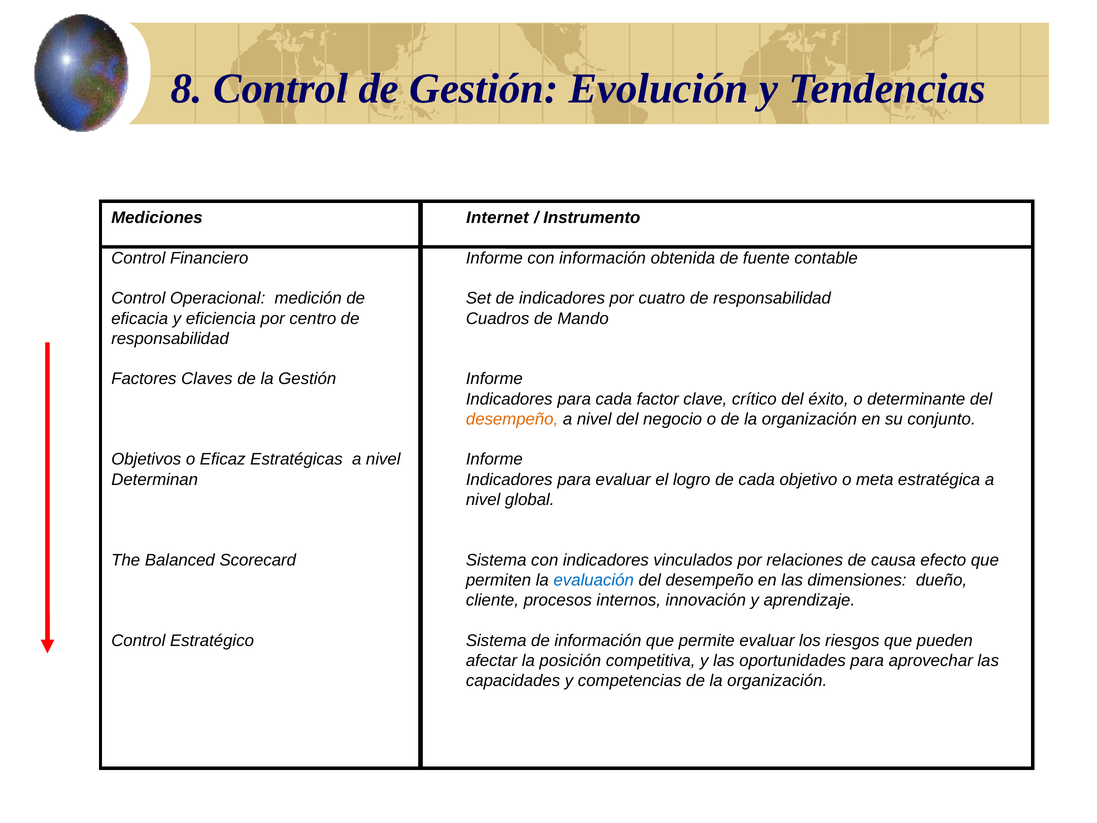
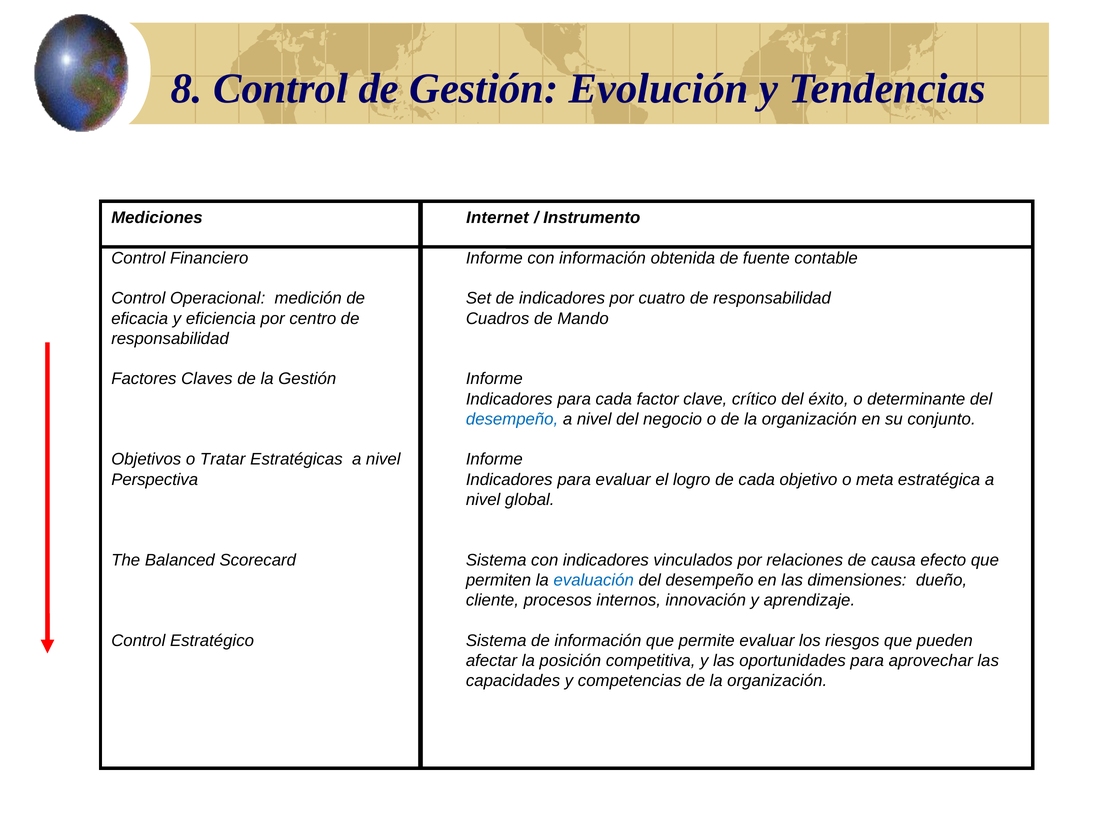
desempeño at (512, 419) colour: orange -> blue
Eficaz: Eficaz -> Tratar
Determinan: Determinan -> Perspectiva
